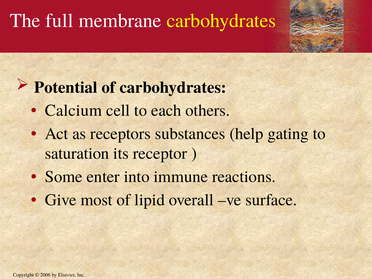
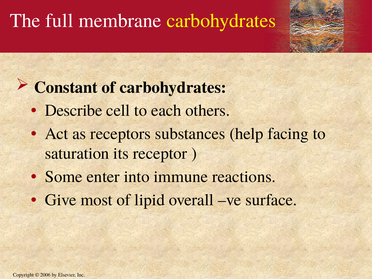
Potential: Potential -> Constant
Calcium: Calcium -> Describe
gating: gating -> facing
